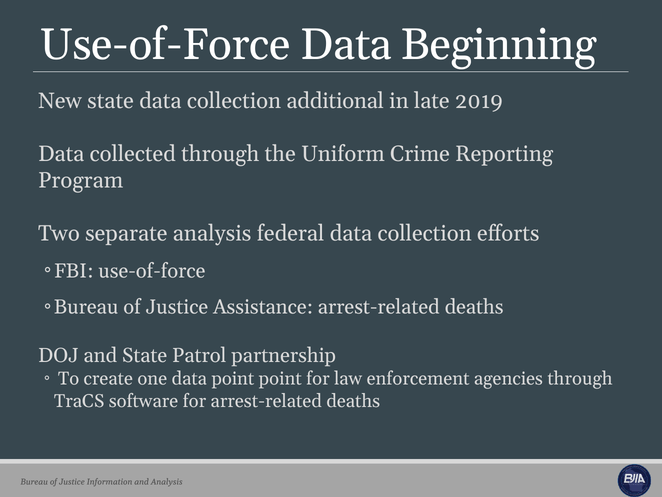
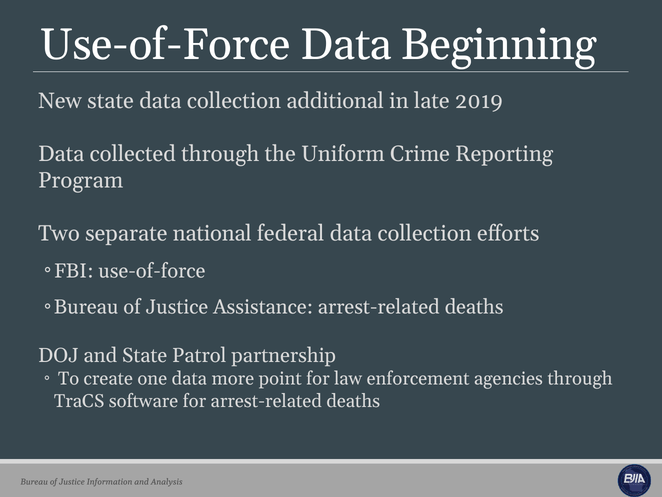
separate analysis: analysis -> national
data point: point -> more
